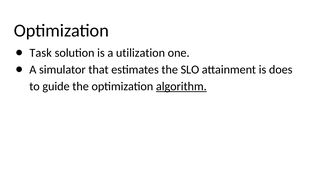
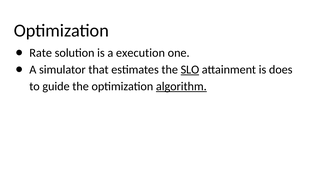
Task: Task -> Rate
utilization: utilization -> execution
SLO underline: none -> present
